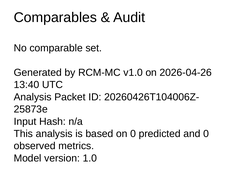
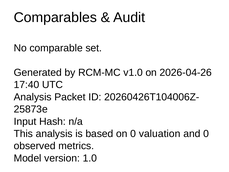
13:40: 13:40 -> 17:40
predicted: predicted -> valuation
